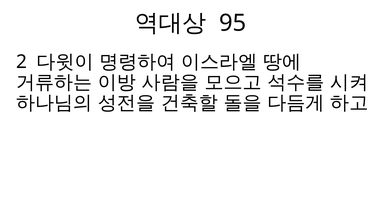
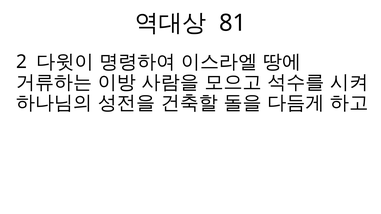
95: 95 -> 81
